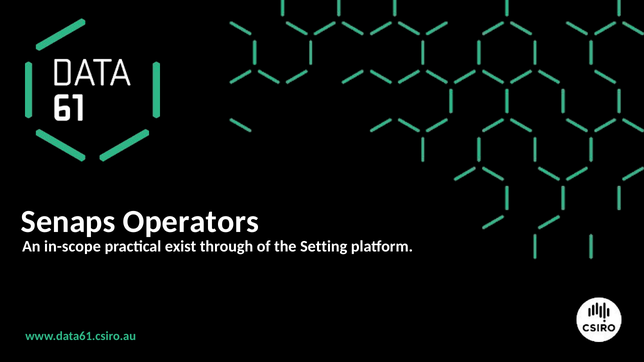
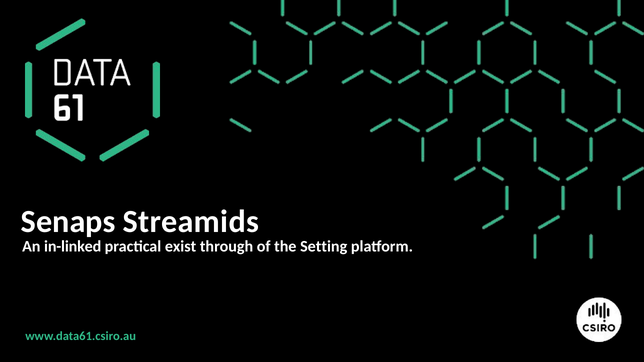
Operators: Operators -> Streamids
in-scope: in-scope -> in-linked
